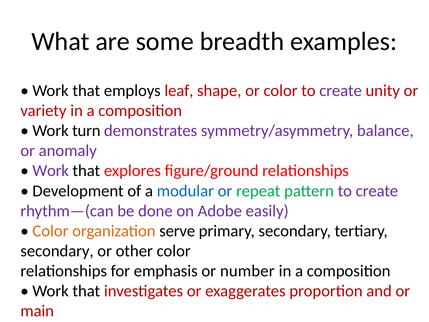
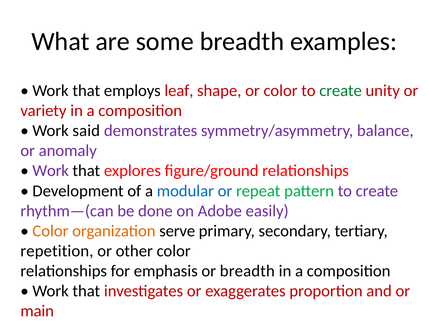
create at (341, 91) colour: purple -> green
turn: turn -> said
secondary at (57, 251): secondary -> repetition
or number: number -> breadth
